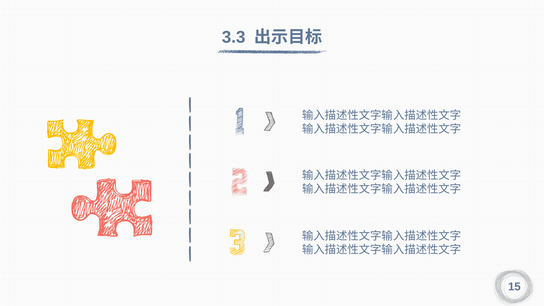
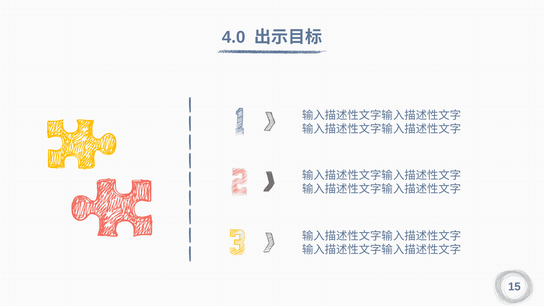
3.3: 3.3 -> 4.0
